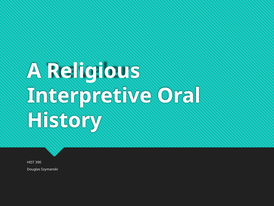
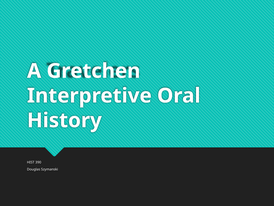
Religious: Religious -> Gretchen
